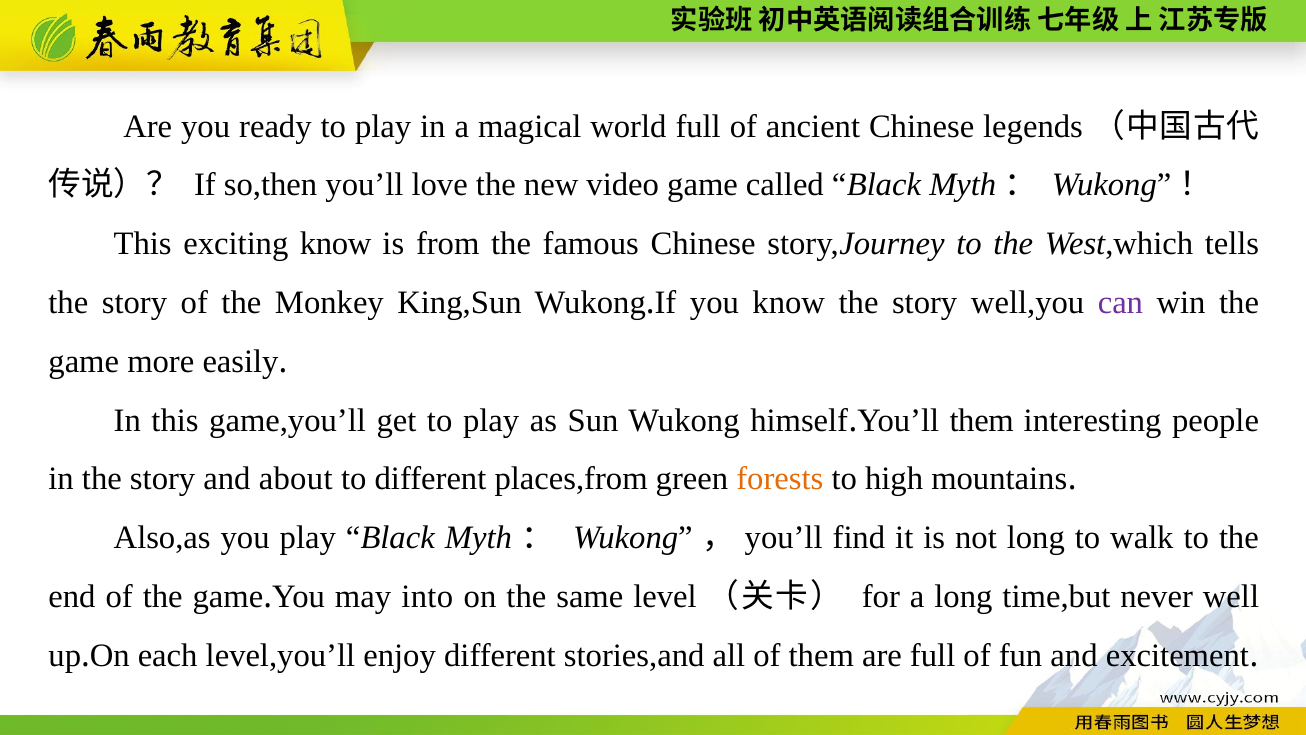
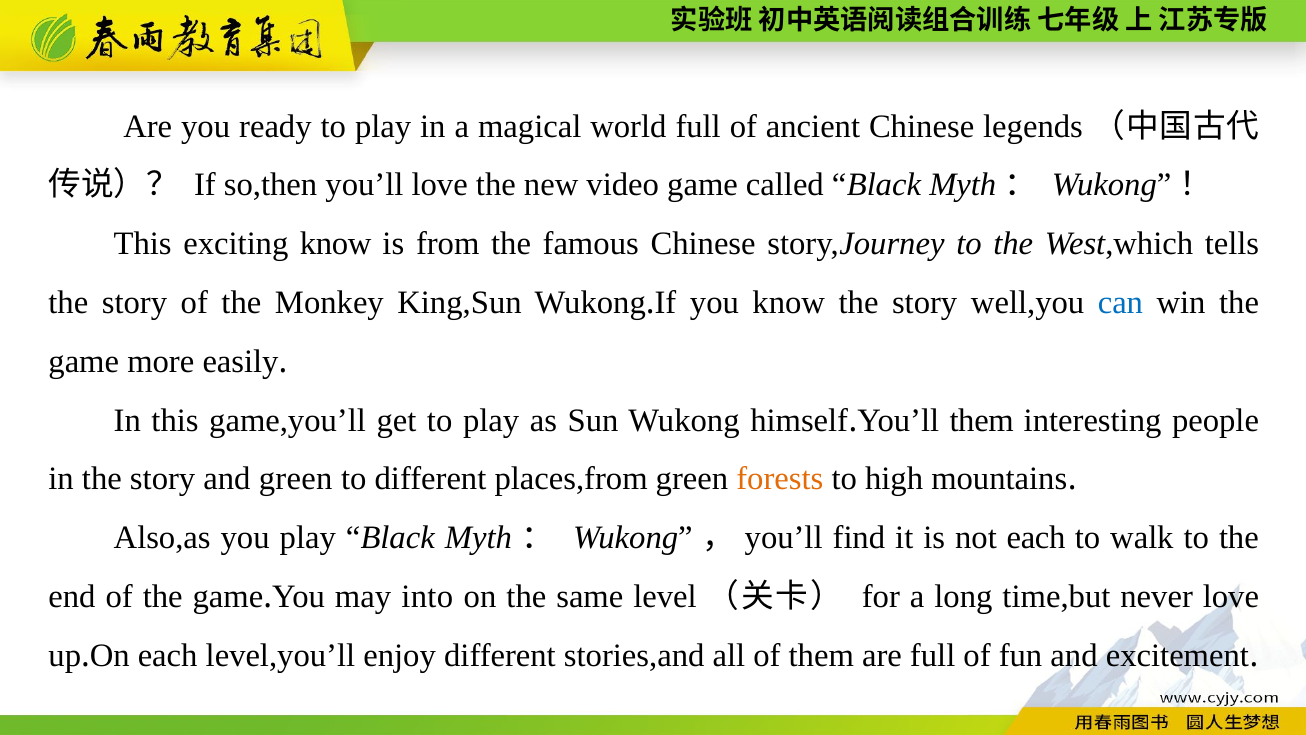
can colour: purple -> blue
and about: about -> green
not long: long -> each
never well: well -> love
